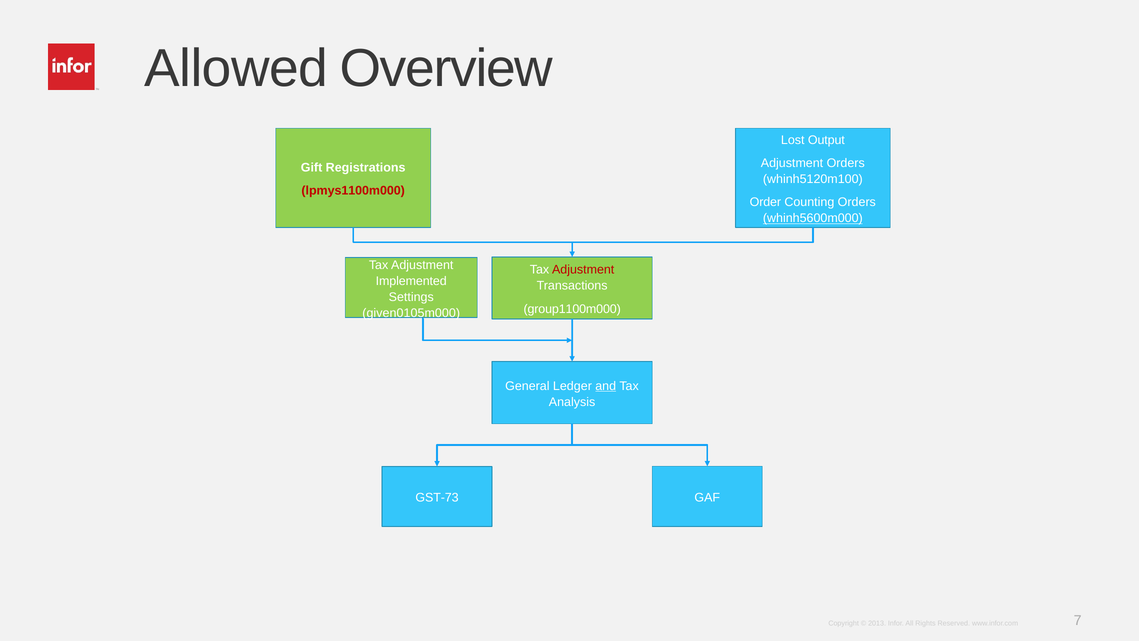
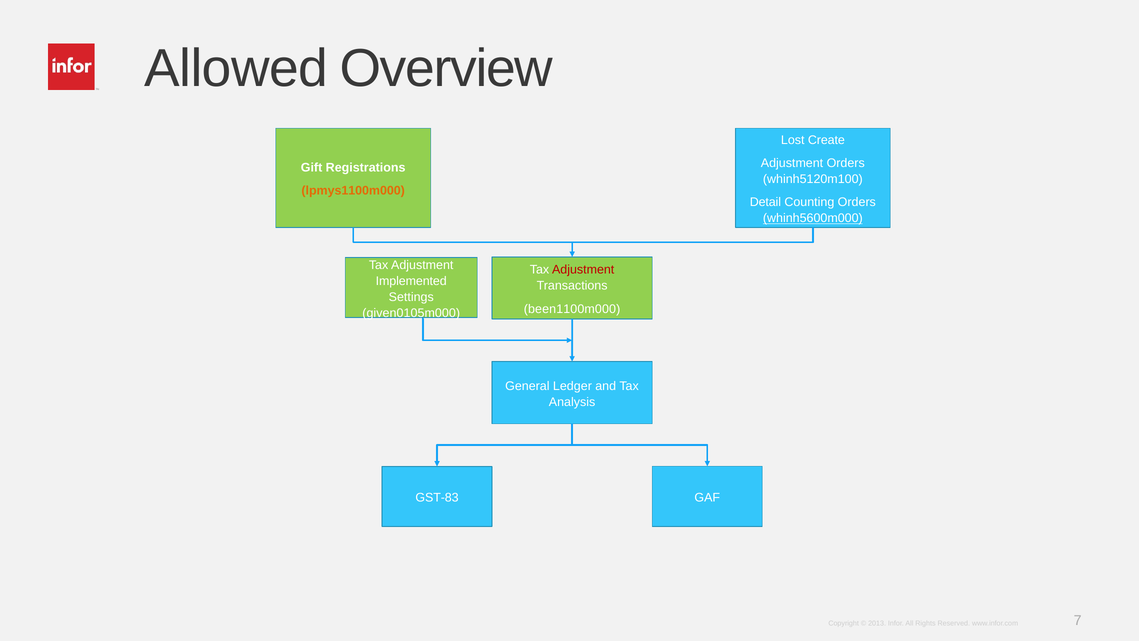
Output: Output -> Create
lpmys1100m000 colour: red -> orange
Order: Order -> Detail
group1100m000: group1100m000 -> been1100m000
and underline: present -> none
GST-73: GST-73 -> GST-83
